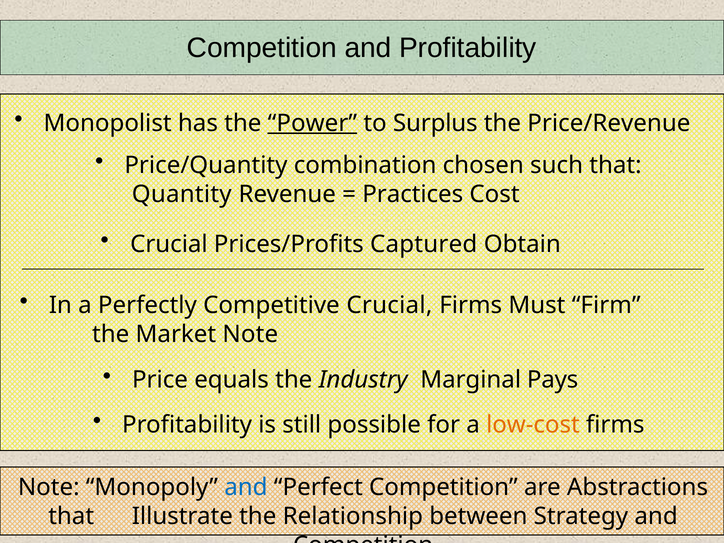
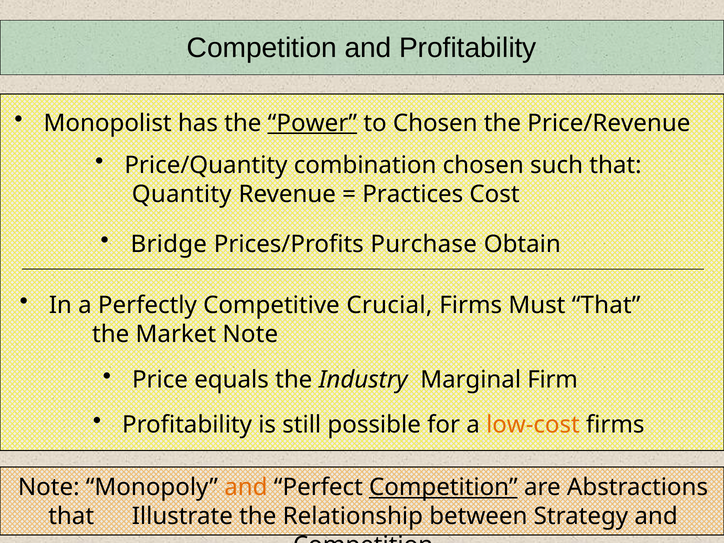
to Surplus: Surplus -> Chosen
Crucial at (169, 244): Crucial -> Bridge
Captured: Captured -> Purchase
Must Firm: Firm -> That
Pays: Pays -> Firm
and at (246, 487) colour: blue -> orange
Competition at (443, 487) underline: none -> present
